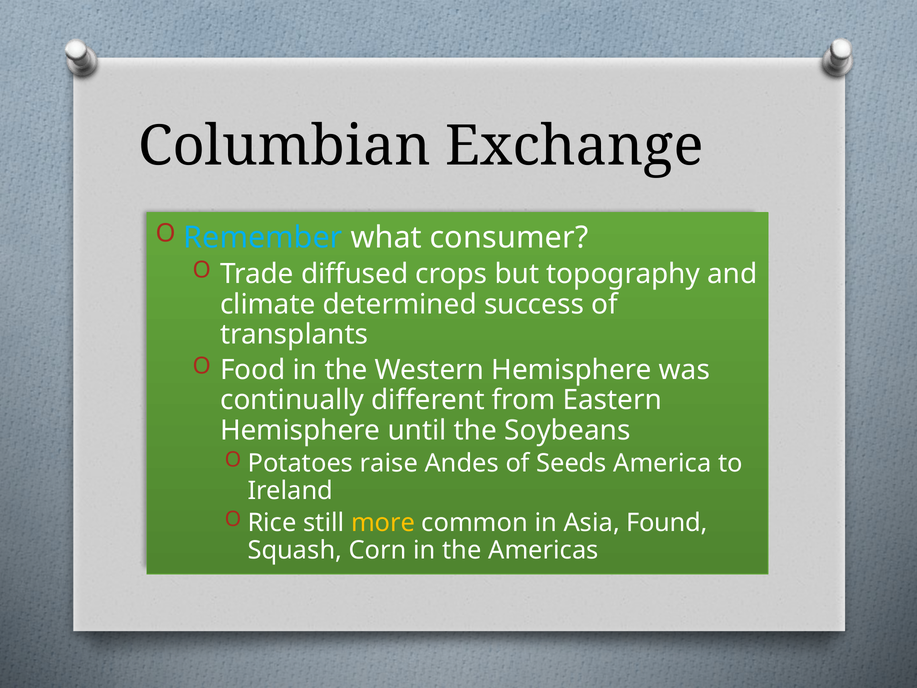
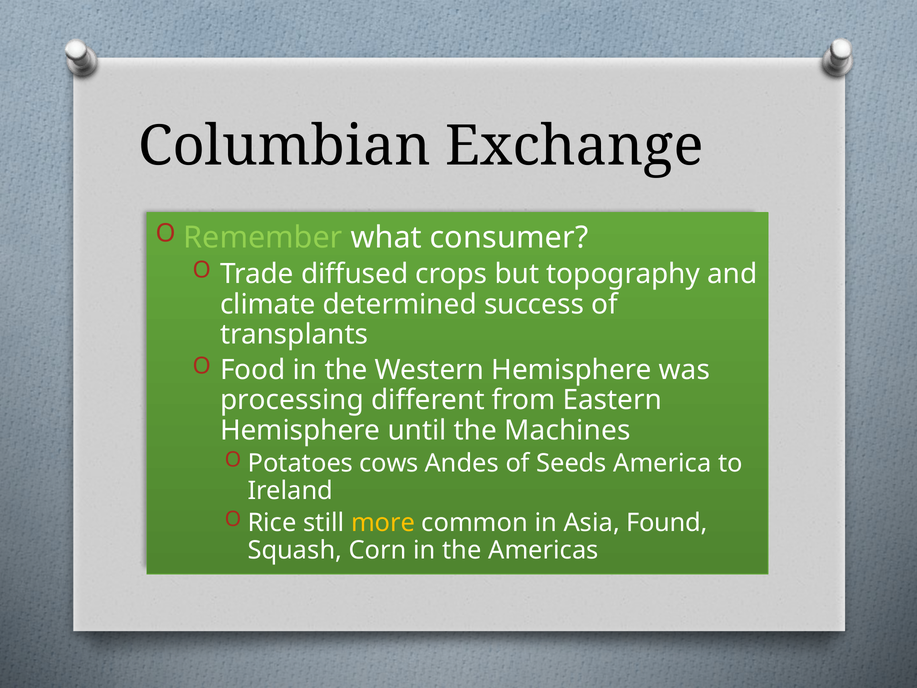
Remember colour: light blue -> light green
continually: continually -> processing
Soybeans: Soybeans -> Machines
raise: raise -> cows
